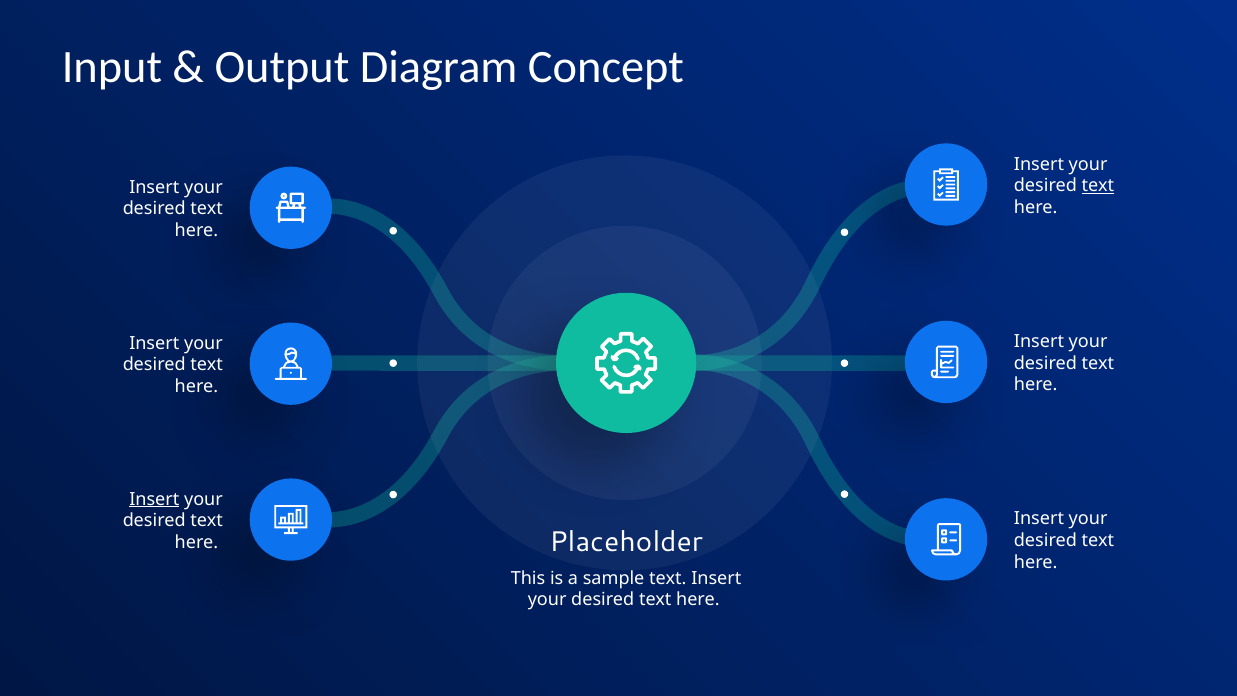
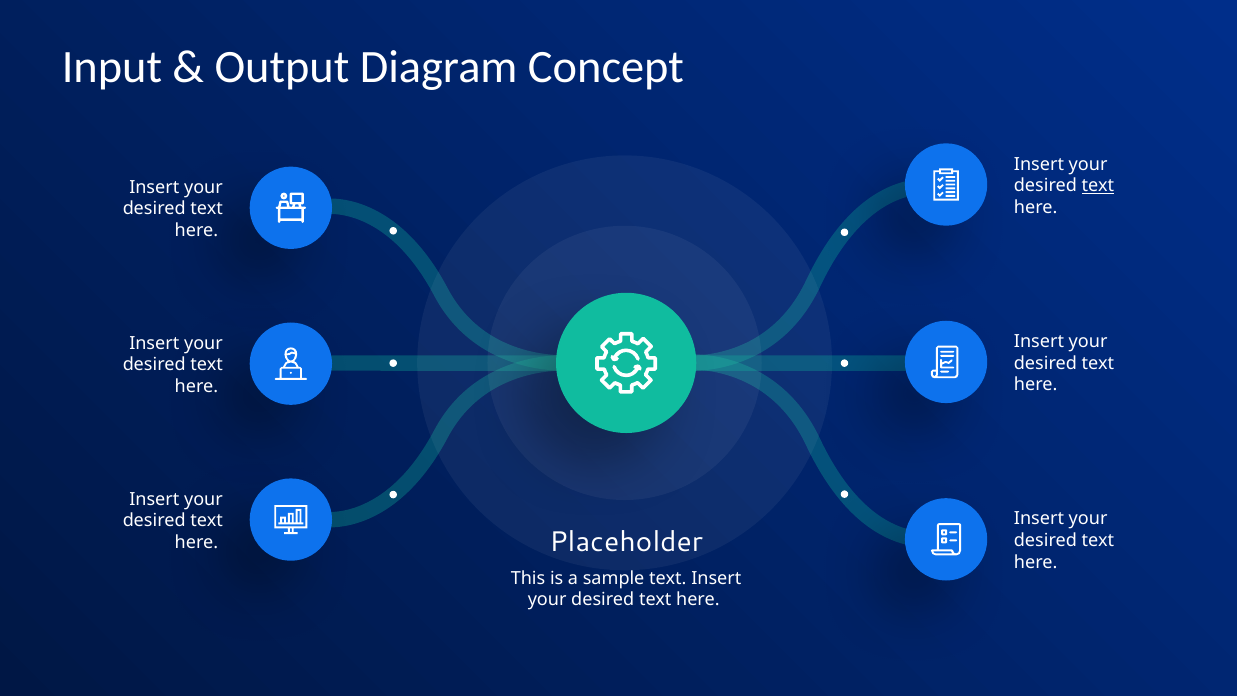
Insert at (154, 499) underline: present -> none
